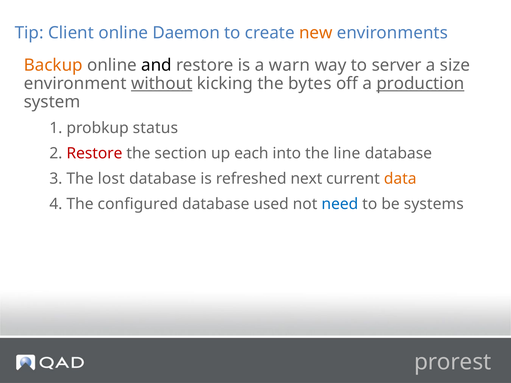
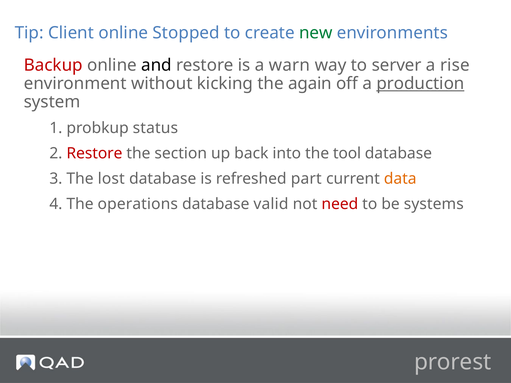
Daemon: Daemon -> Stopped
new colour: orange -> green
Backup colour: orange -> red
size: size -> rise
without underline: present -> none
bytes: bytes -> again
each: each -> back
line: line -> tool
next: next -> part
configured: configured -> operations
used: used -> valid
need colour: blue -> red
